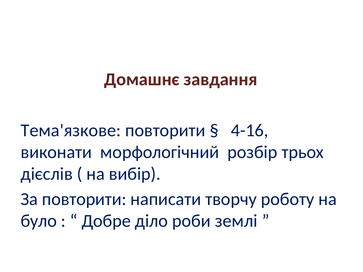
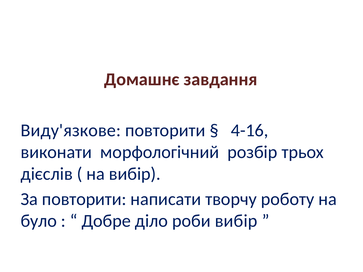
Тема'язкове: Тема'язкове -> Виду'язкове
роби землі: землі -> вибір
